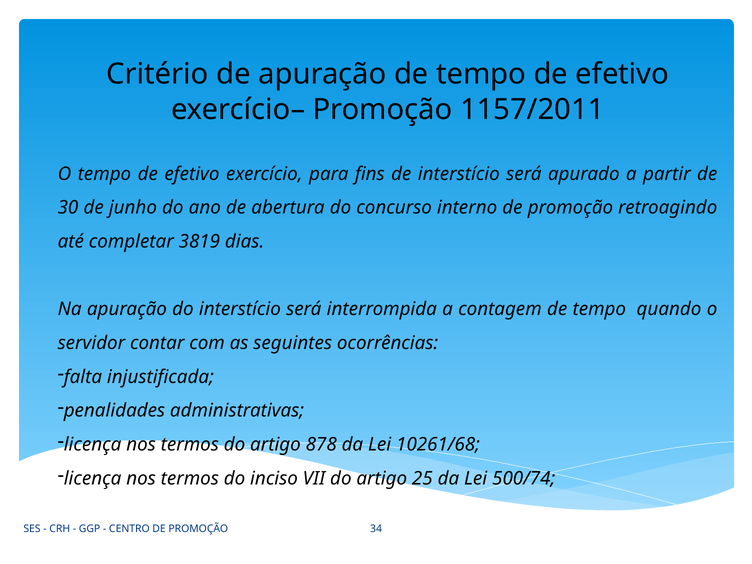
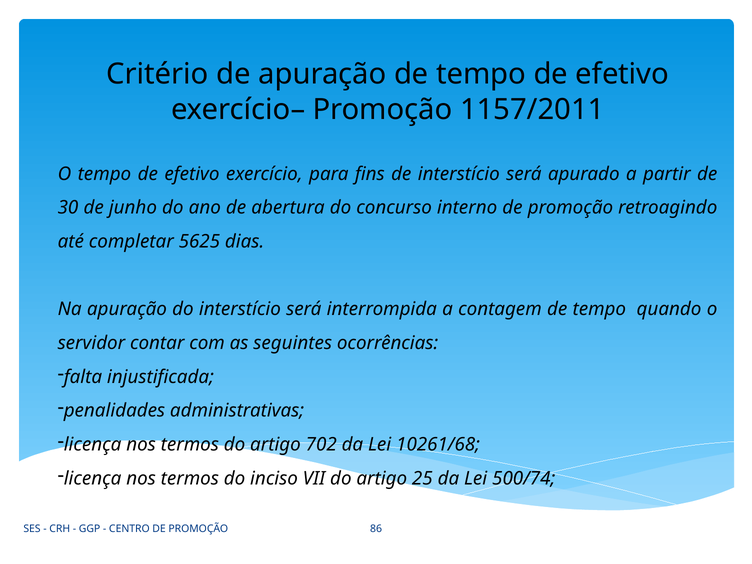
3819: 3819 -> 5625
878: 878 -> 702
34: 34 -> 86
